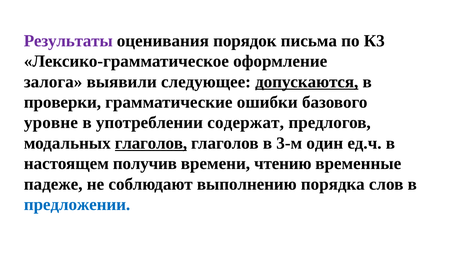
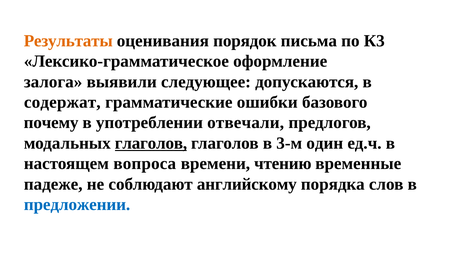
Результаты colour: purple -> orange
допускаются underline: present -> none
проверки: проверки -> содержат
уровне: уровне -> почему
содержат: содержат -> отвечали
получив: получив -> вопроса
выполнению: выполнению -> английскому
